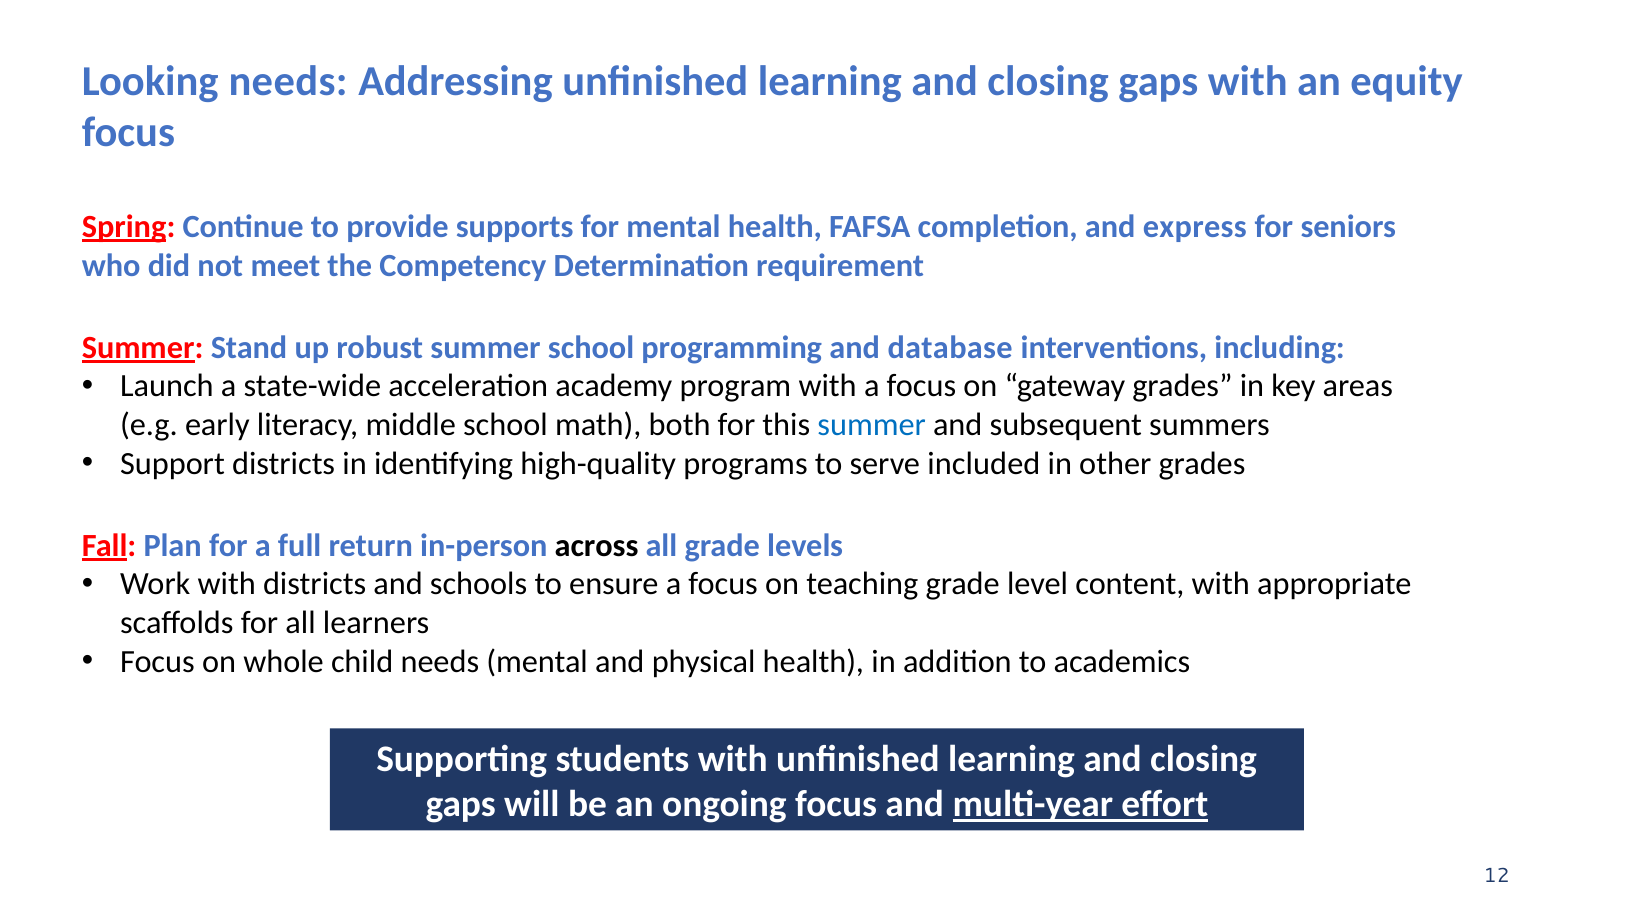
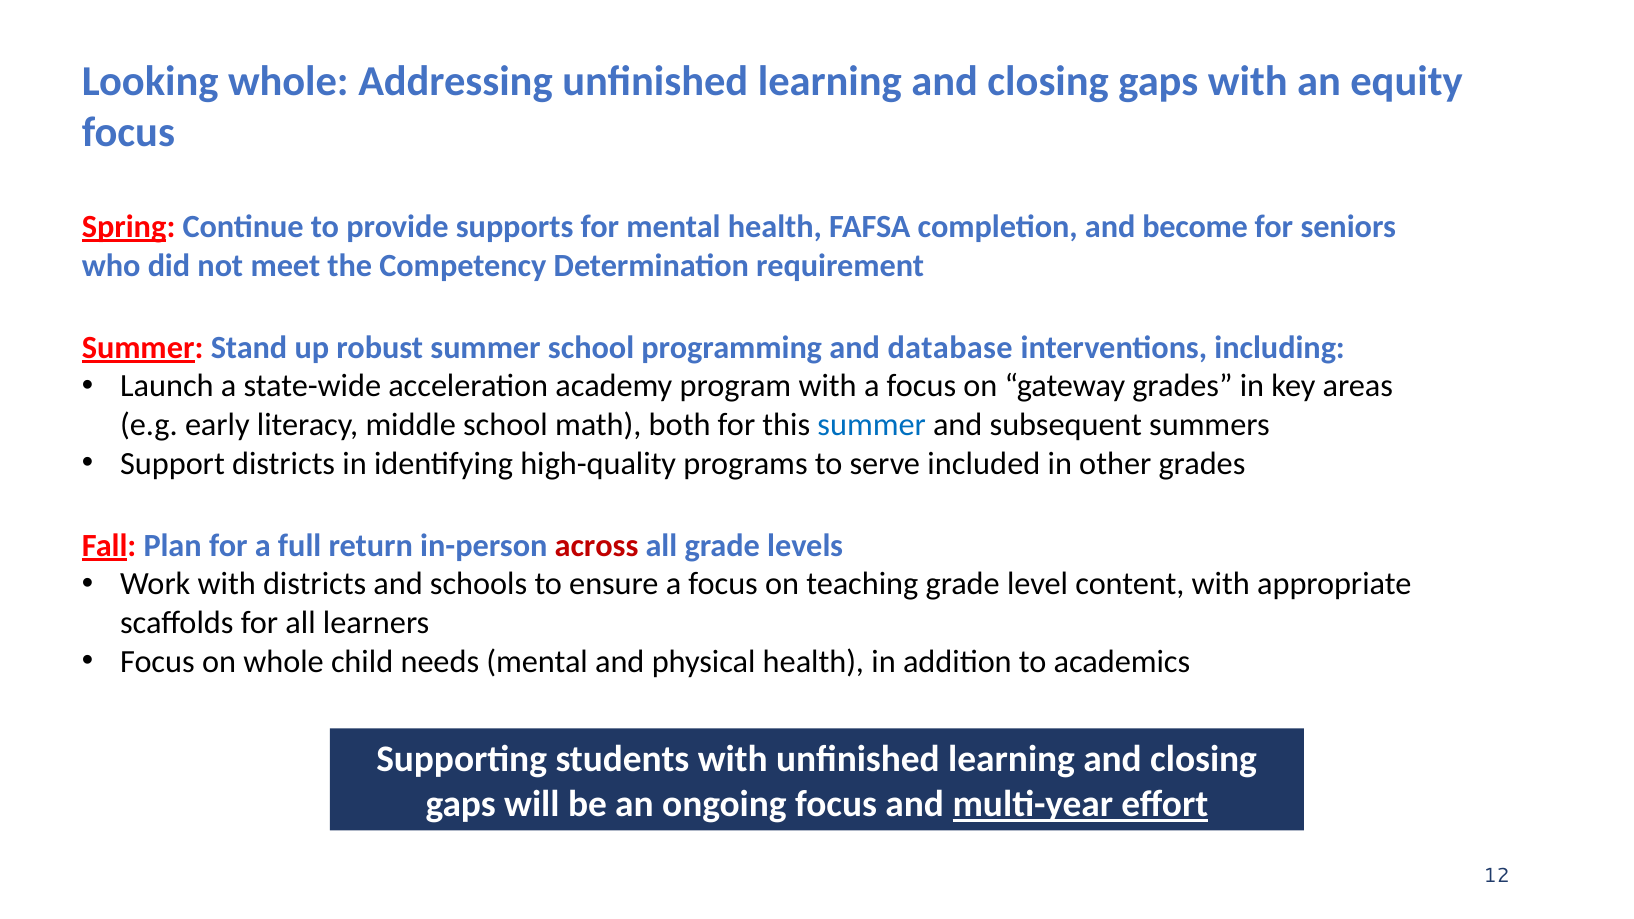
Looking needs: needs -> whole
express: express -> become
across colour: black -> red
